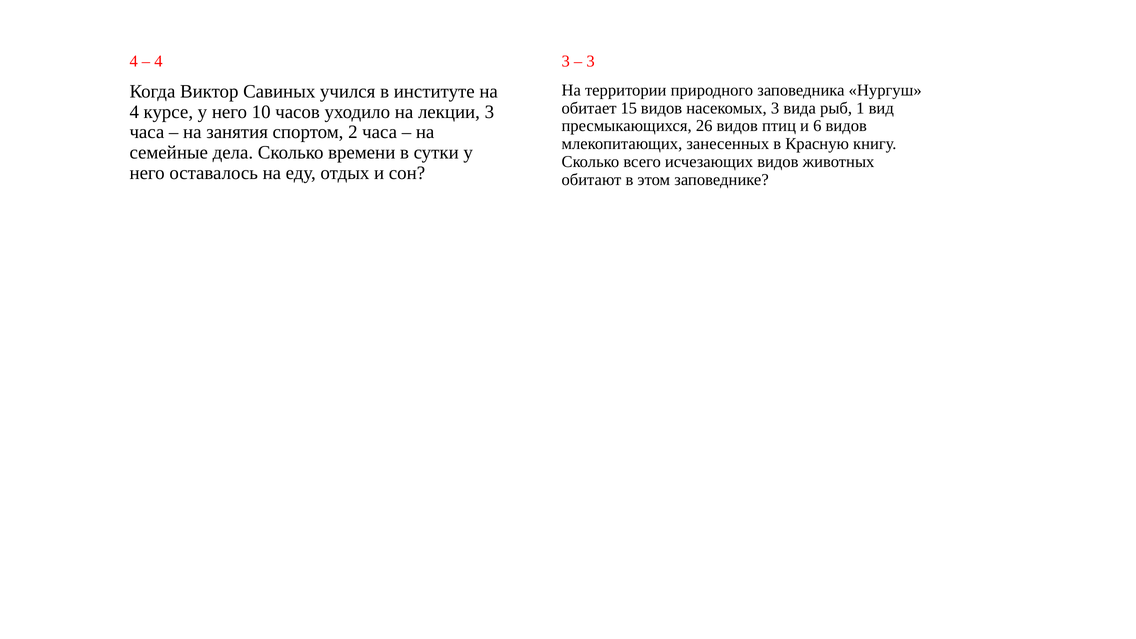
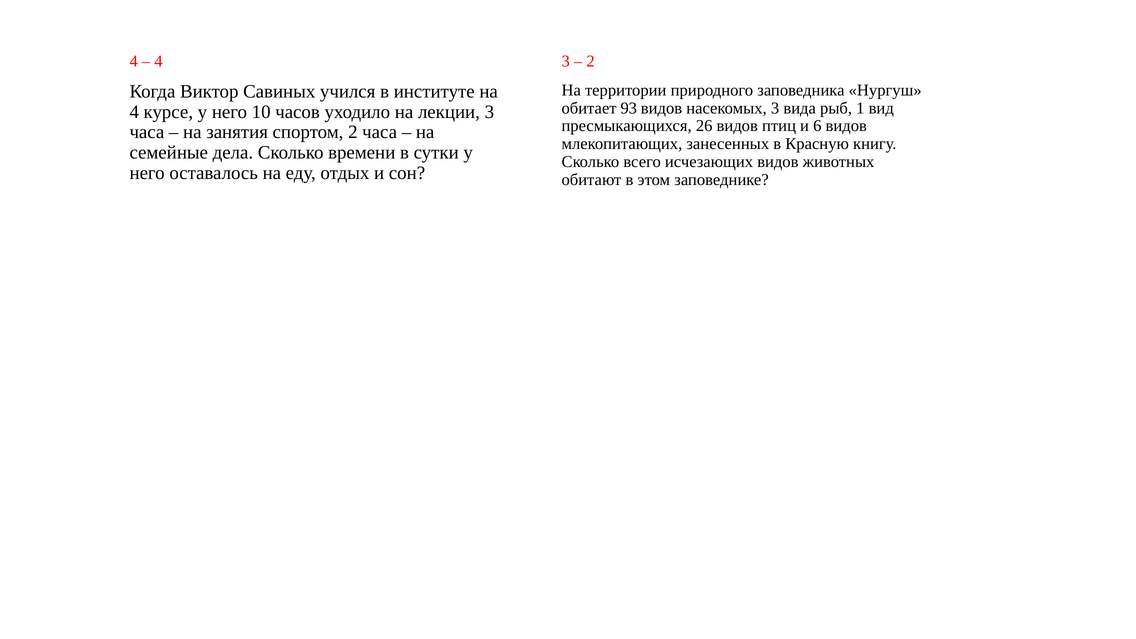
3 at (591, 61): 3 -> 2
15: 15 -> 93
